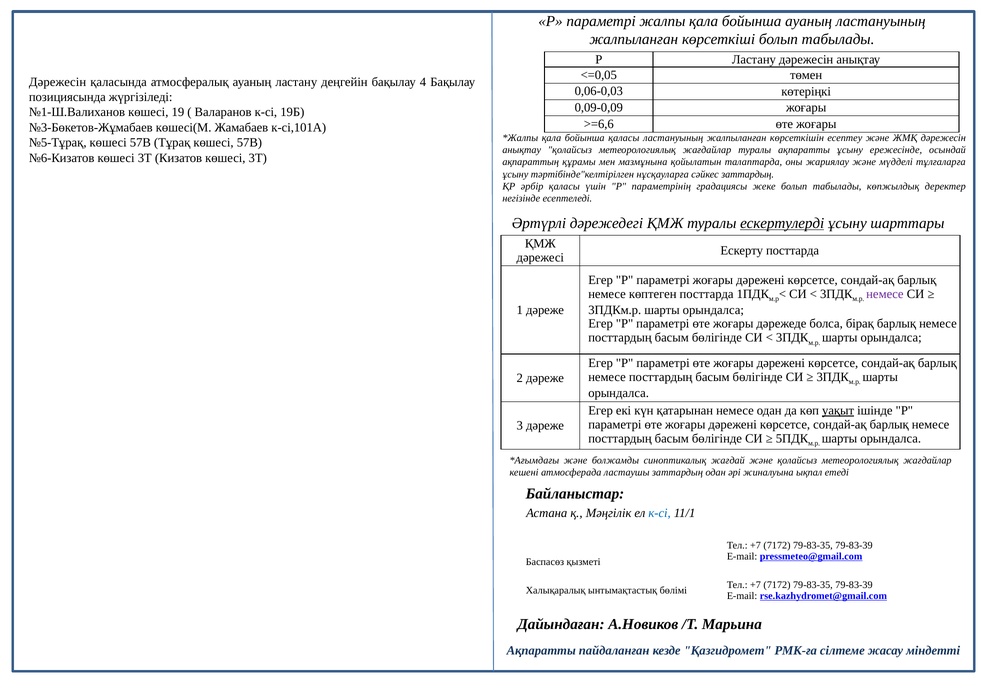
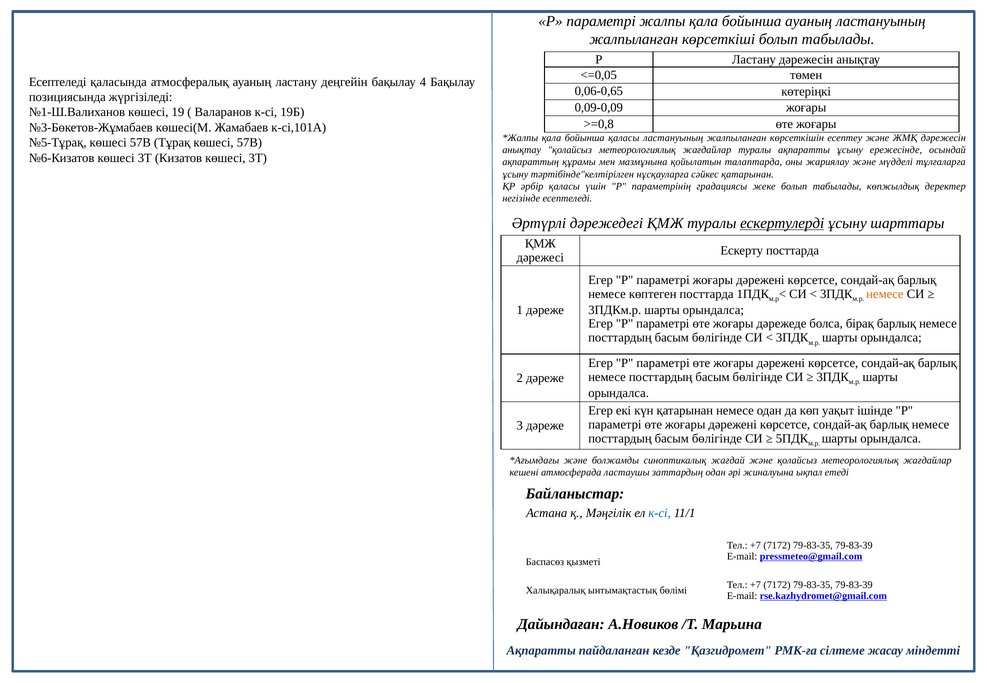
Дәрежесін at (58, 82): Дәрежесін -> Есептеледі
0,06-0,03: 0,06-0,03 -> 0,06-0,65
>=6,6: >=6,6 -> >=0,8
сәйкес заттардың: заттардың -> қатарынан
немесе at (885, 294) colour: purple -> orange
уақыт underline: present -> none
